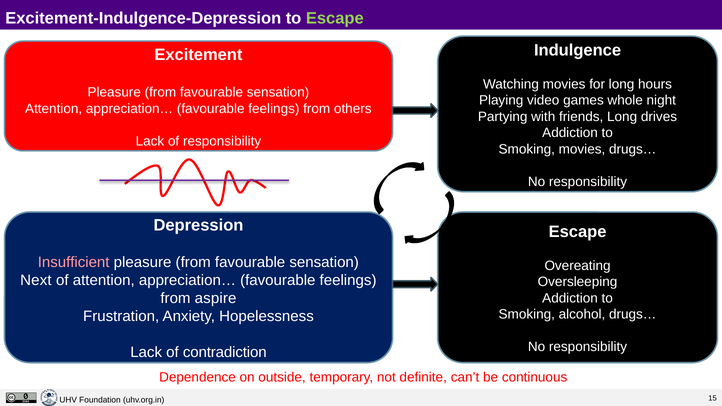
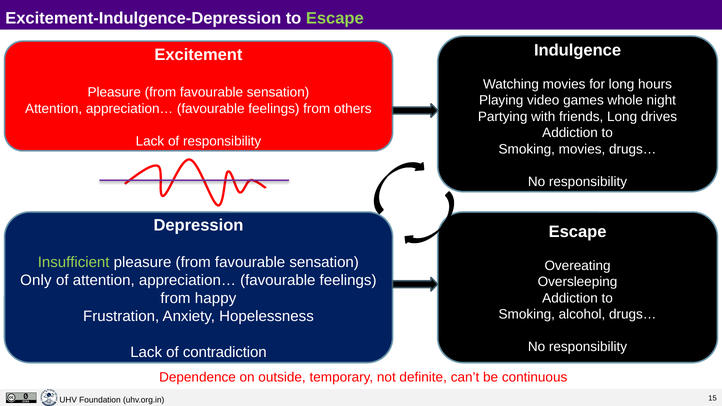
Insufficient colour: pink -> light green
Next: Next -> Only
aspire: aspire -> happy
